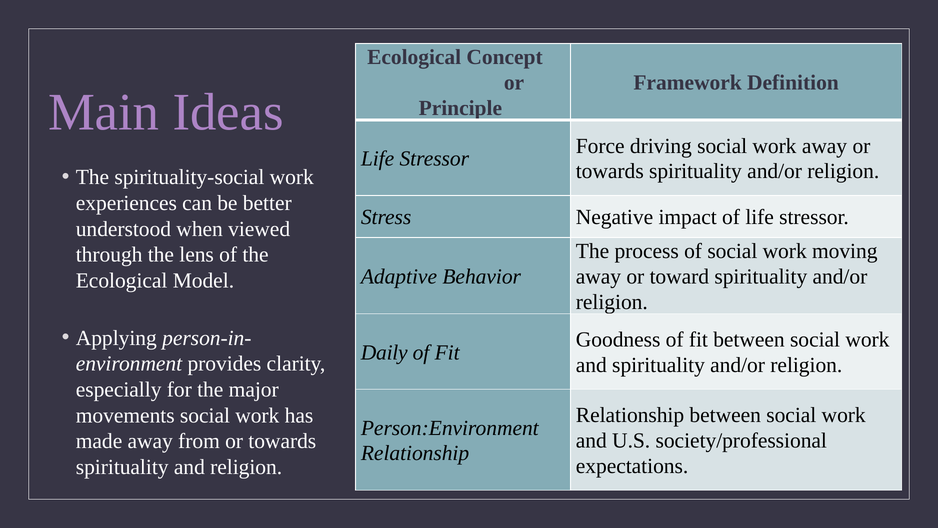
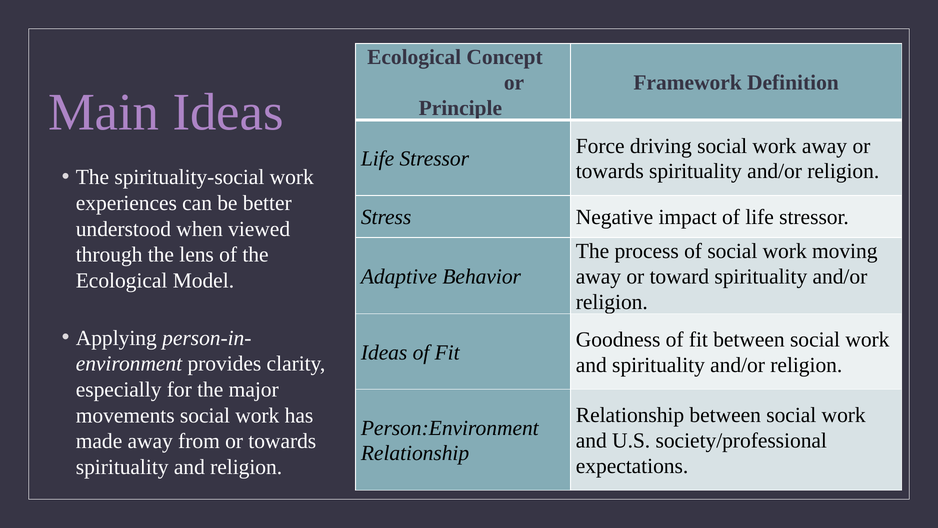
Daily at (384, 352): Daily -> Ideas
